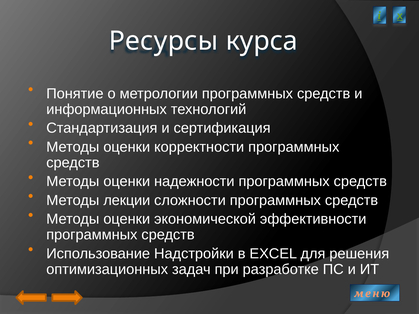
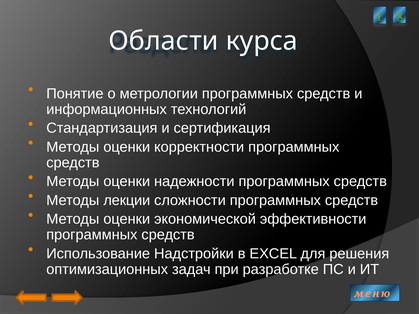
Ресурсы: Ресурсы -> Области
